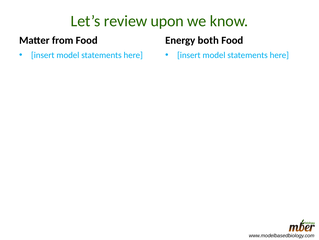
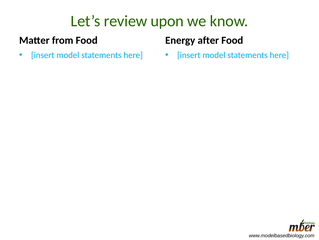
both: both -> after
